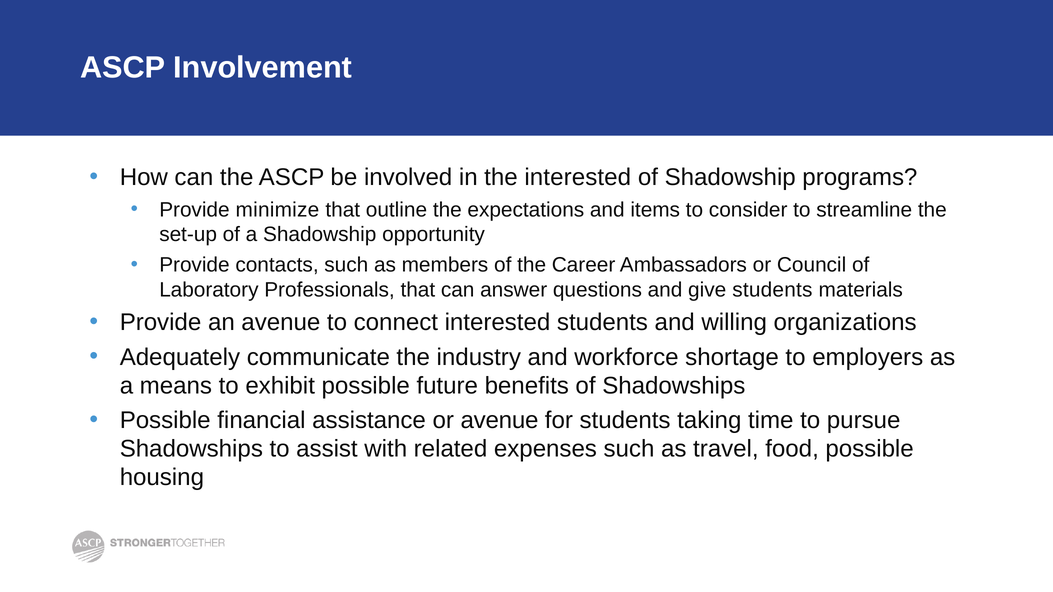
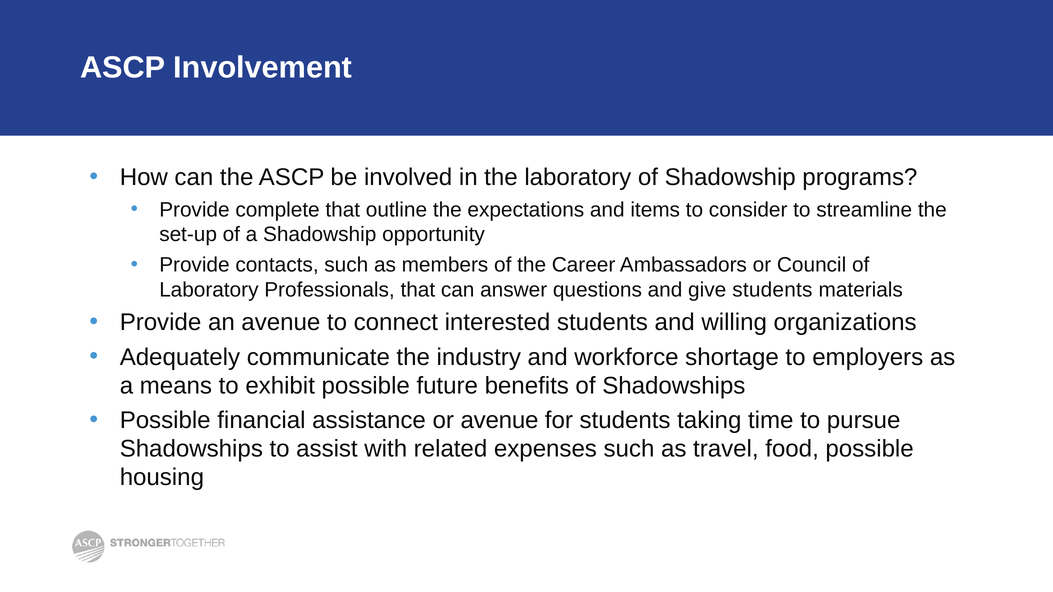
the interested: interested -> laboratory
minimize: minimize -> complete
